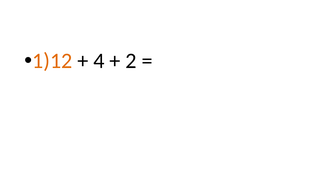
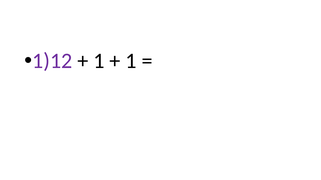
1)12 colour: orange -> purple
4 at (99, 61): 4 -> 1
2 at (131, 61): 2 -> 1
